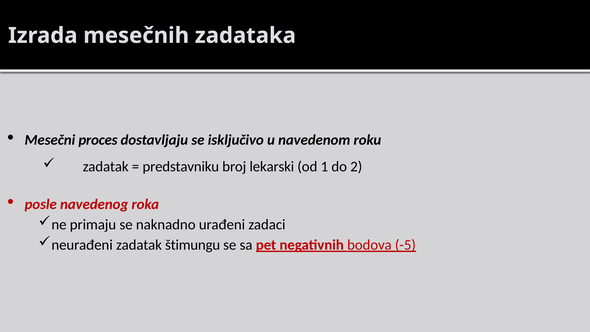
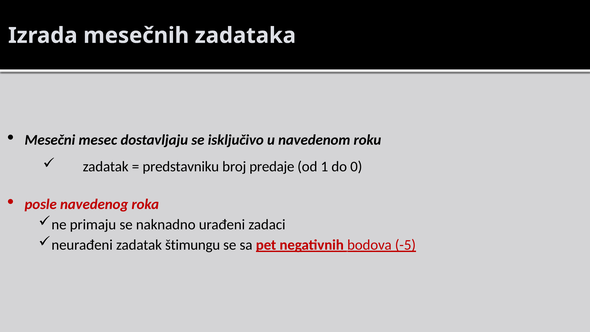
proces: proces -> mesec
lekarski: lekarski -> predaje
2: 2 -> 0
